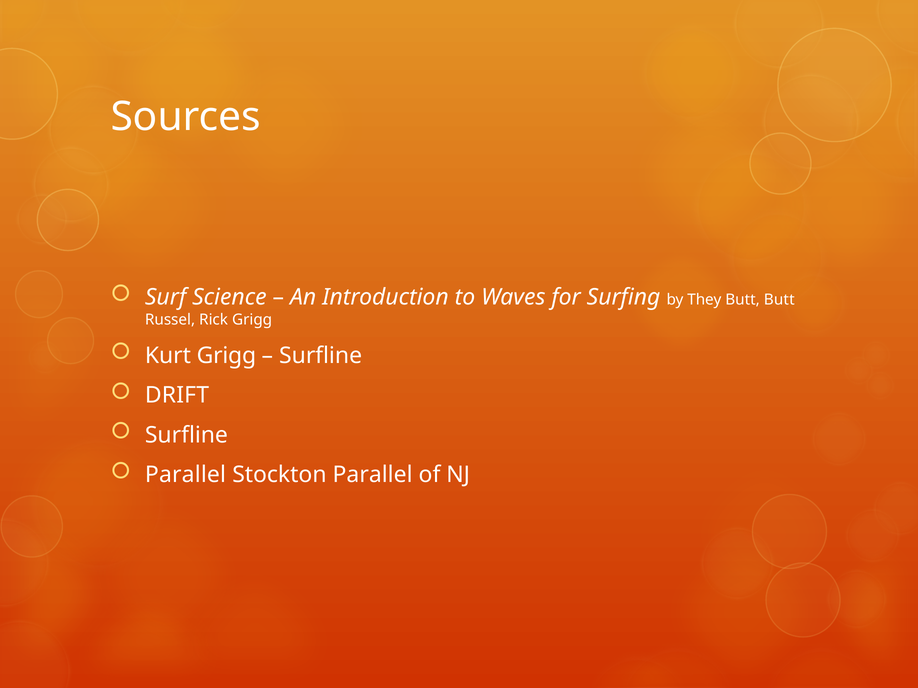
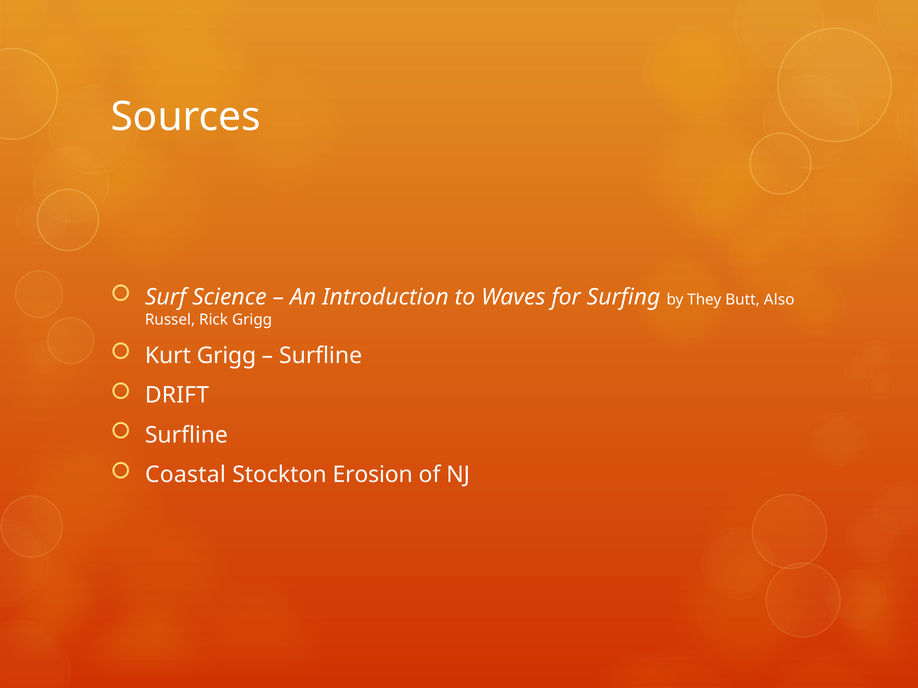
Butt Butt: Butt -> Also
Parallel at (185, 475): Parallel -> Coastal
Stockton Parallel: Parallel -> Erosion
